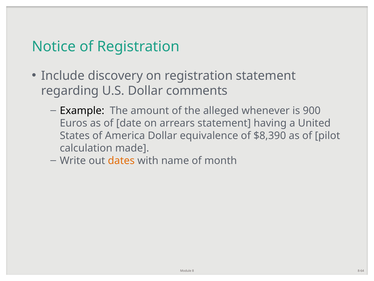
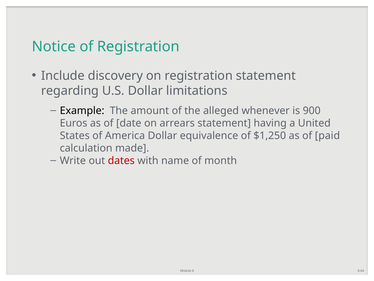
comments: comments -> limitations
$8,390: $8,390 -> $1,250
pilot: pilot -> paid
dates colour: orange -> red
